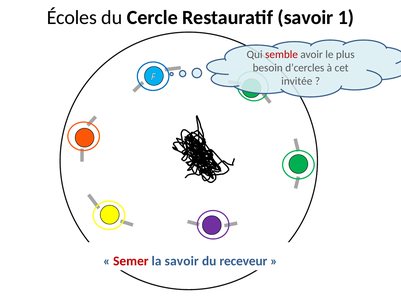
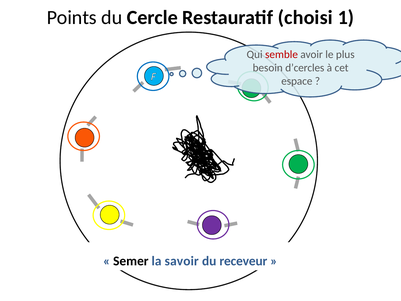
Écoles: Écoles -> Points
Restauratif savoir: savoir -> choisi
invitée: invitée -> espace
Semer colour: red -> black
